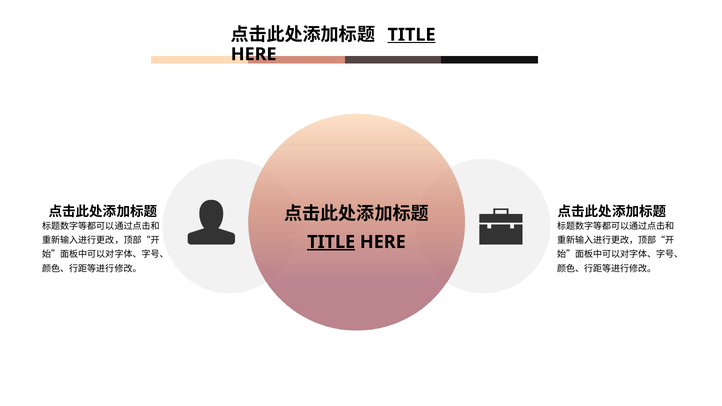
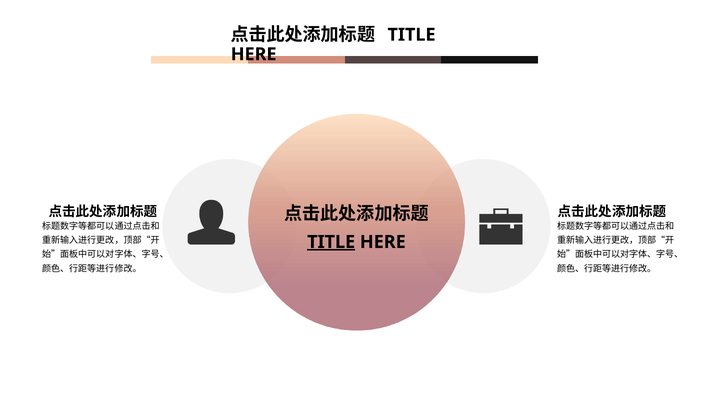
TITLE at (412, 35) underline: present -> none
